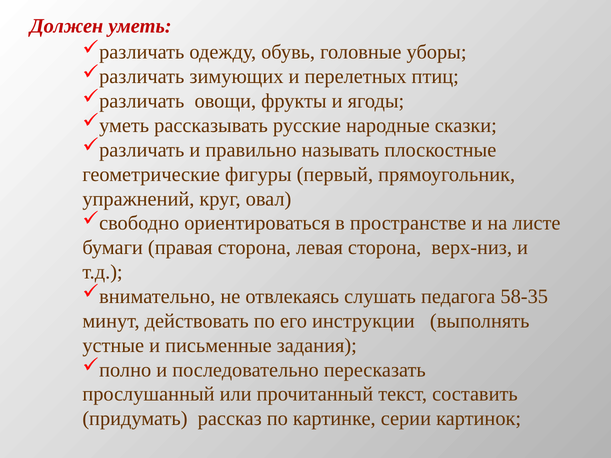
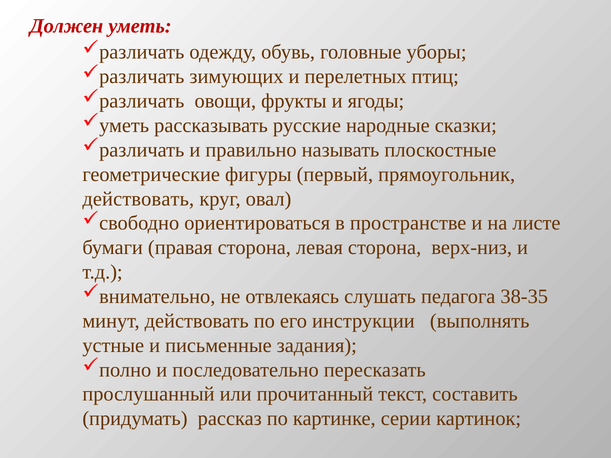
упражнений at (138, 199): упражнений -> действовать
58-35: 58-35 -> 38-35
